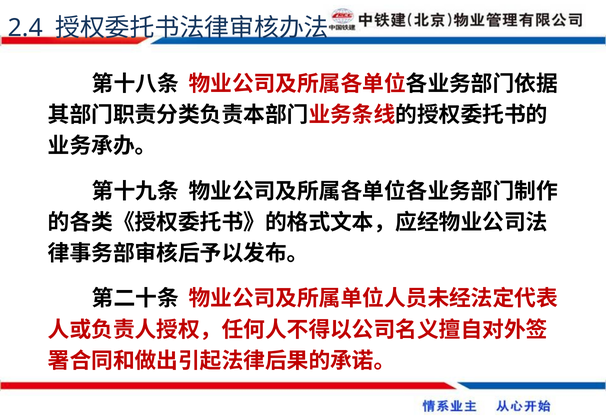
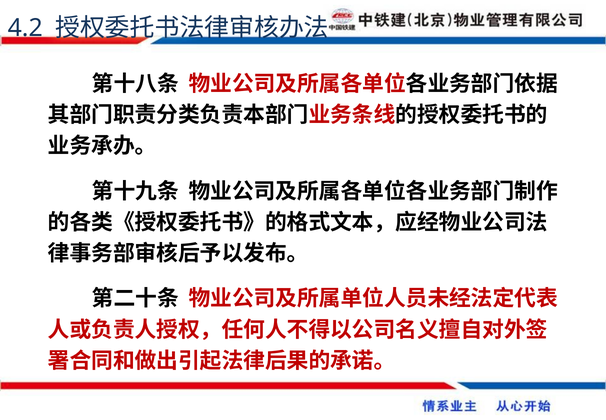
2.4: 2.4 -> 4.2
